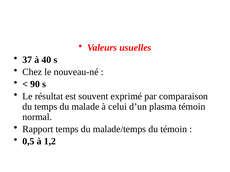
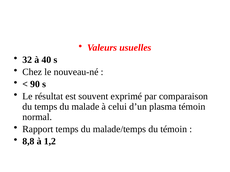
37: 37 -> 32
0,5: 0,5 -> 8,8
